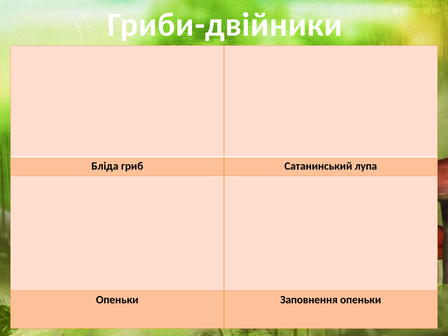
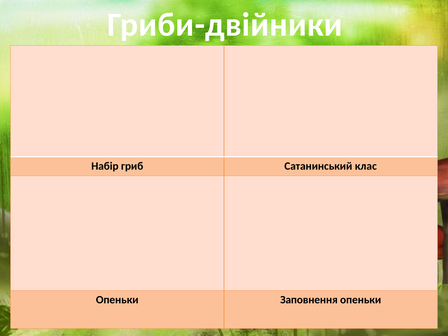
Бліда: Бліда -> Набір
лупа: лупа -> клас
